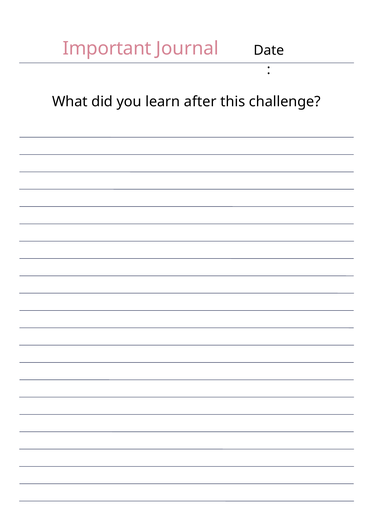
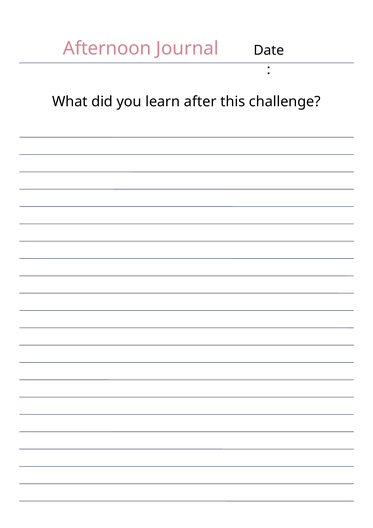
Important: Important -> Afternoon
